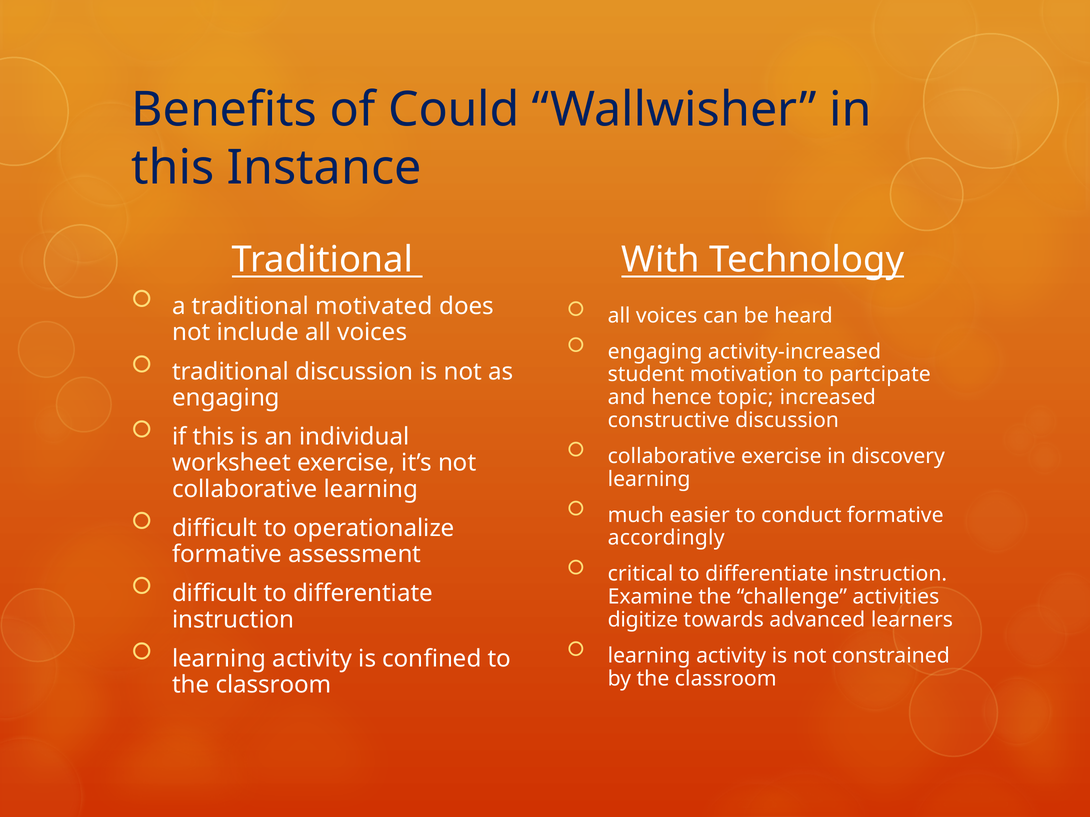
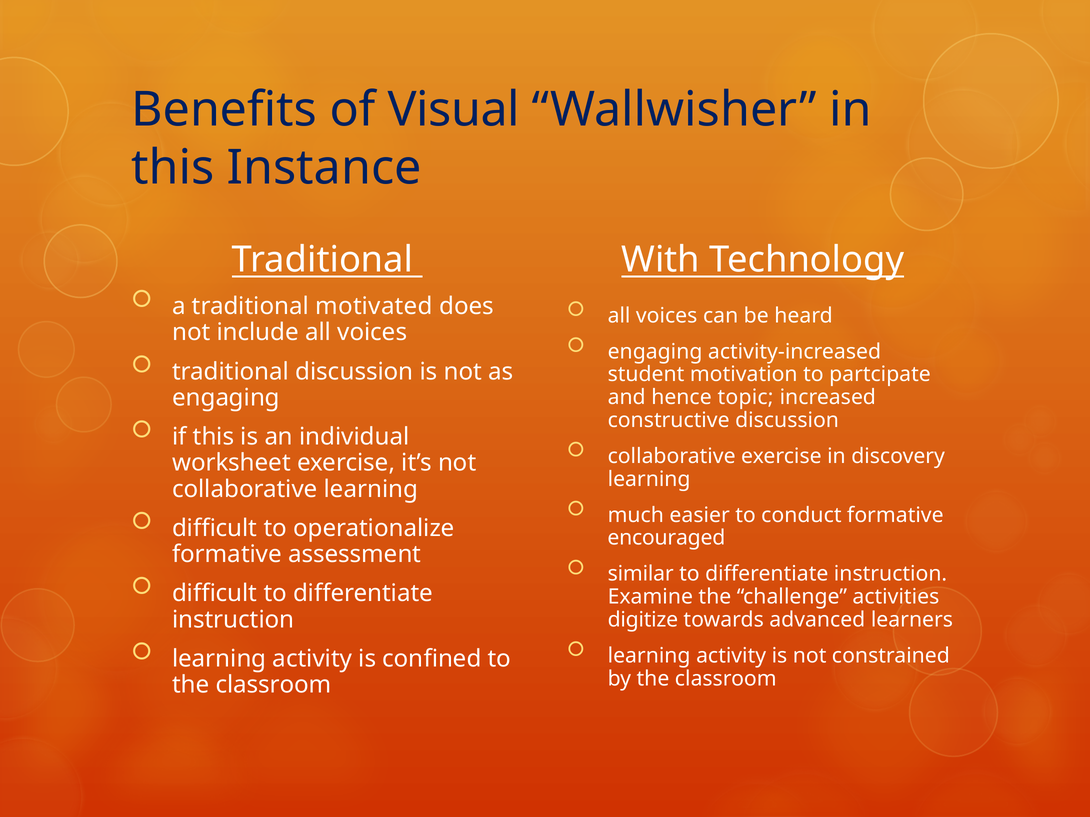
Could: Could -> Visual
accordingly: accordingly -> encouraged
critical: critical -> similar
